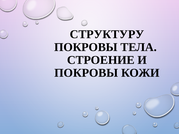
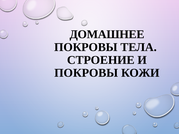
СТРУКТУРУ: СТРУКТУРУ -> ДОМАШНЕЕ
